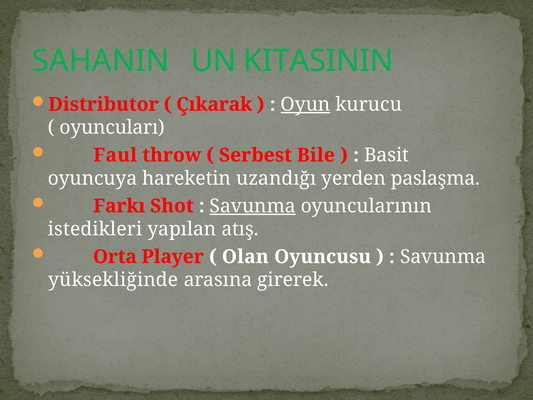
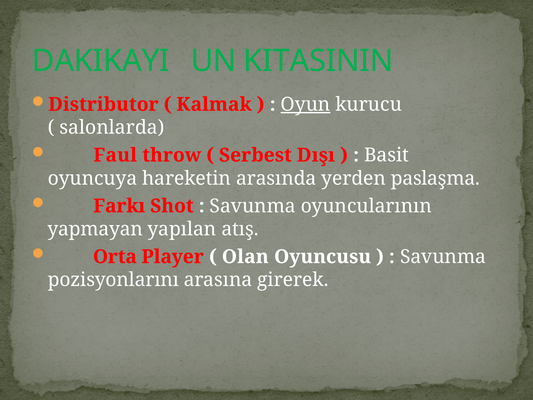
SAHANIN: SAHANIN -> DAKIKAYI
Çıkarak: Çıkarak -> Kalmak
oyuncuları: oyuncuları -> salonlarda
Bile: Bile -> Dışı
uzandığı: uzandığı -> arasında
Savunma at (253, 206) underline: present -> none
istedikleri: istedikleri -> yapmayan
yüksekliğinde: yüksekliğinde -> pozisyonlarını
